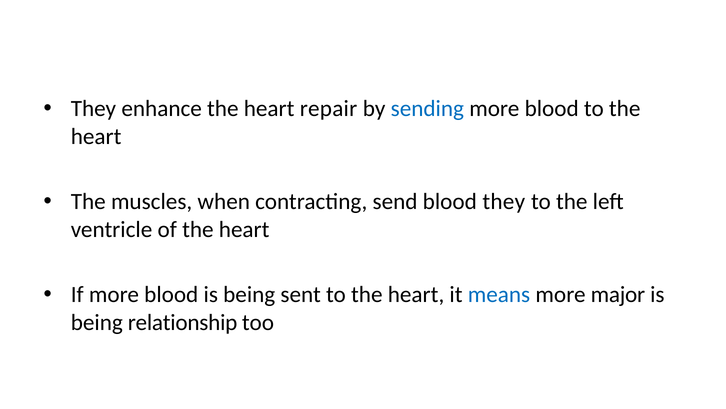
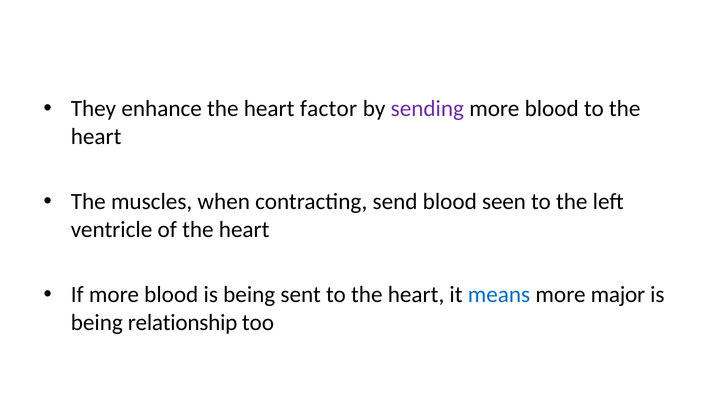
repair: repair -> factor
sending colour: blue -> purple
blood they: they -> seen
